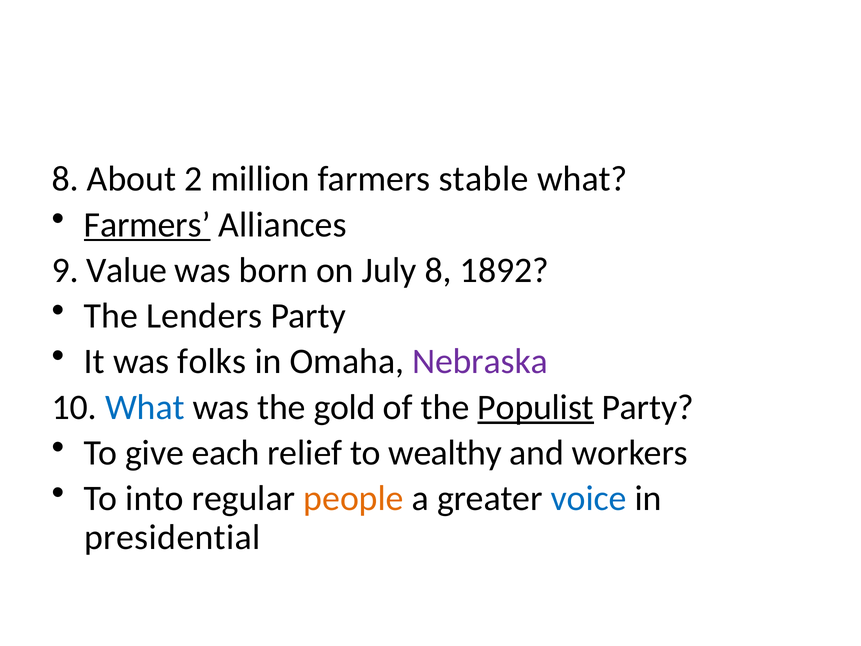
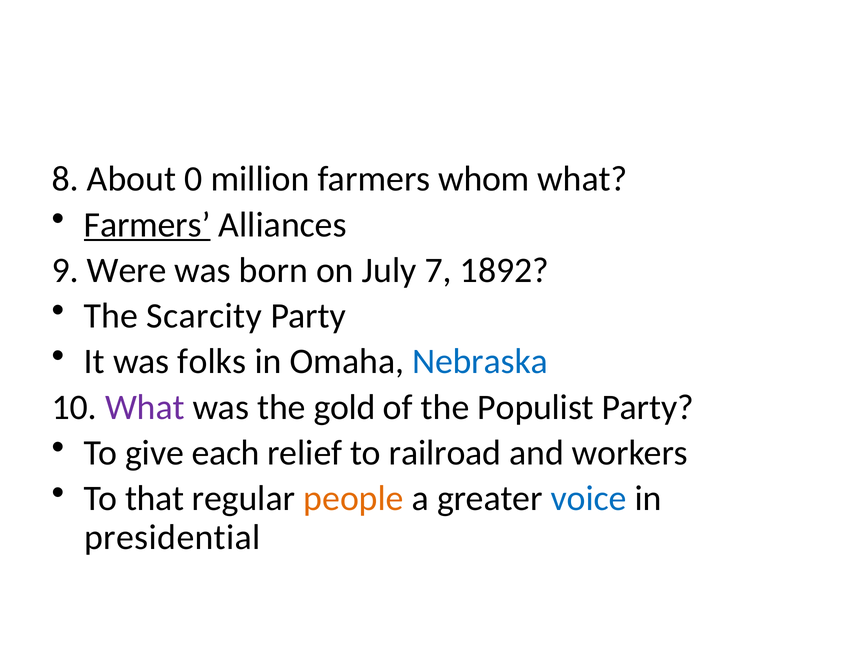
2: 2 -> 0
stable: stable -> whom
Value: Value -> Were
July 8: 8 -> 7
Lenders: Lenders -> Scarcity
Nebraska colour: purple -> blue
What at (145, 407) colour: blue -> purple
Populist underline: present -> none
wealthy: wealthy -> railroad
into: into -> that
